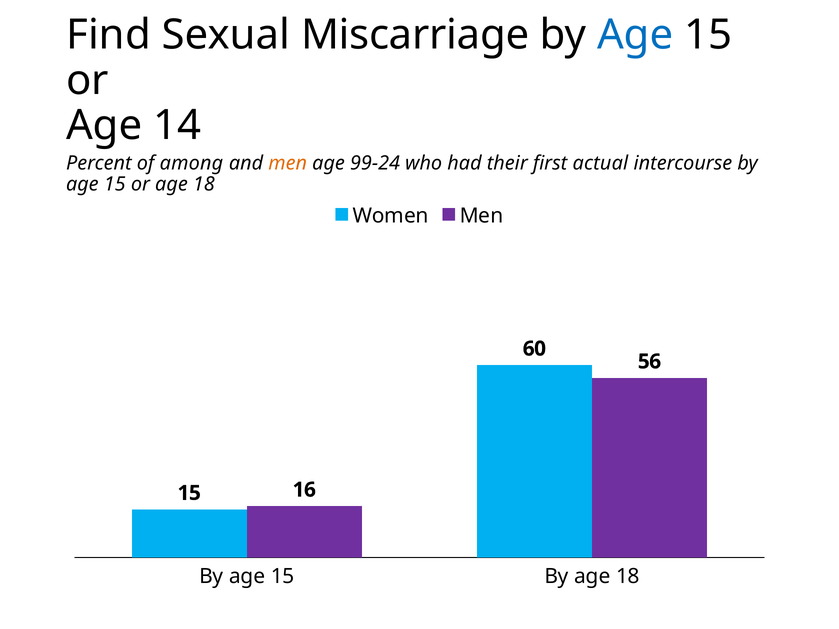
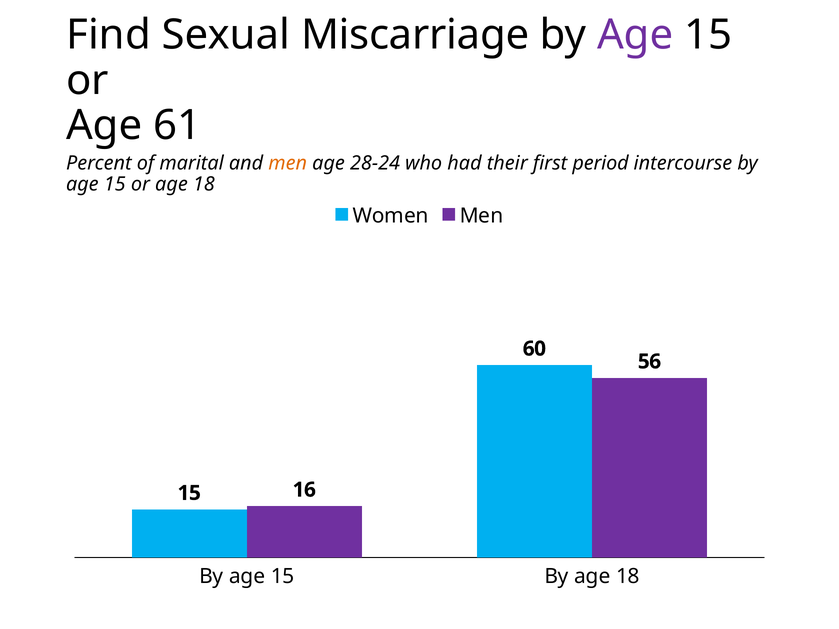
Age at (635, 35) colour: blue -> purple
14: 14 -> 61
among: among -> marital
99-24: 99-24 -> 28-24
actual: actual -> period
